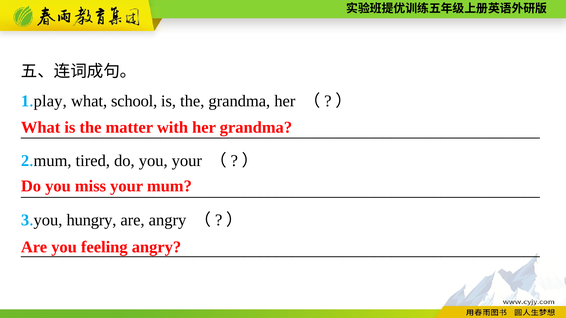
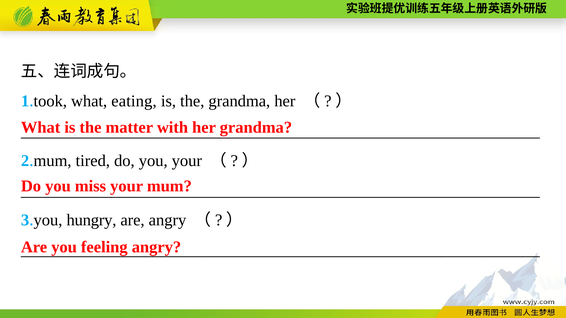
play: play -> took
school: school -> eating
